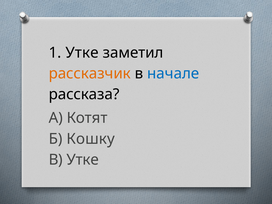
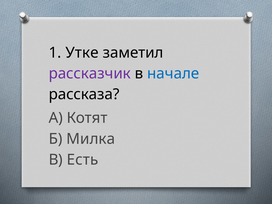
рассказчик colour: orange -> purple
Кошку: Кошку -> Милка
В Утке: Утке -> Есть
